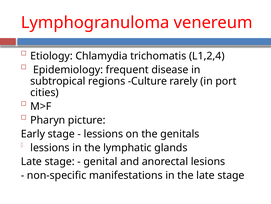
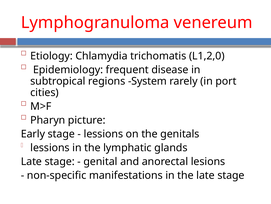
L1,2,4: L1,2,4 -> L1,2,0
Culture: Culture -> System
